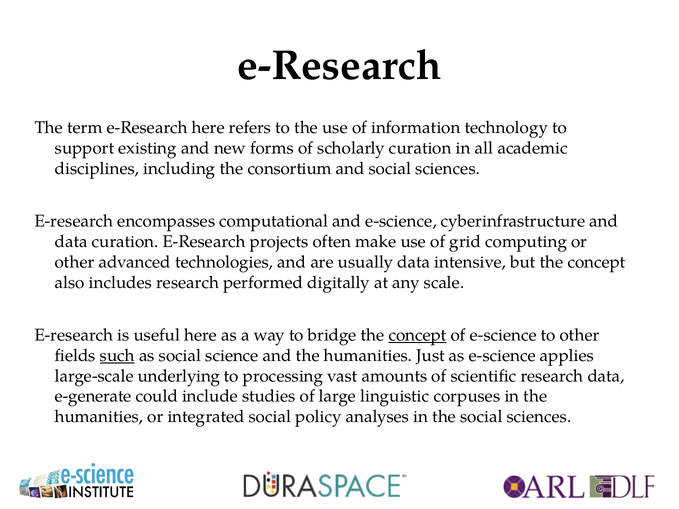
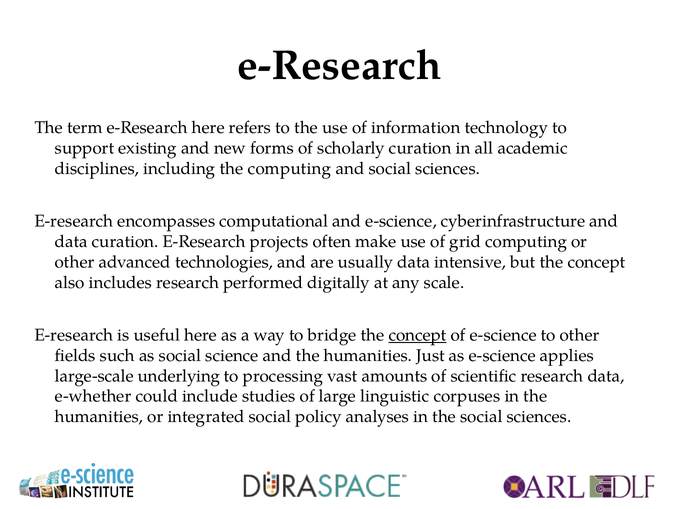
the consortium: consortium -> computing
such underline: present -> none
e-generate: e-generate -> e-whether
